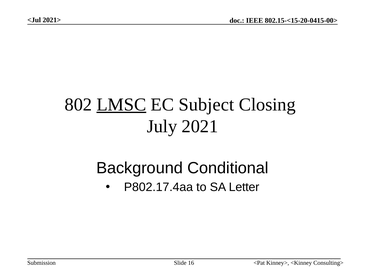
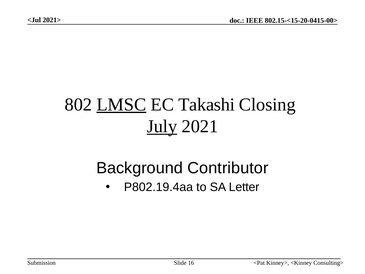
Subject: Subject -> Takashi
July underline: none -> present
Conditional: Conditional -> Contributor
P802.17.4aa: P802.17.4aa -> P802.19.4aa
